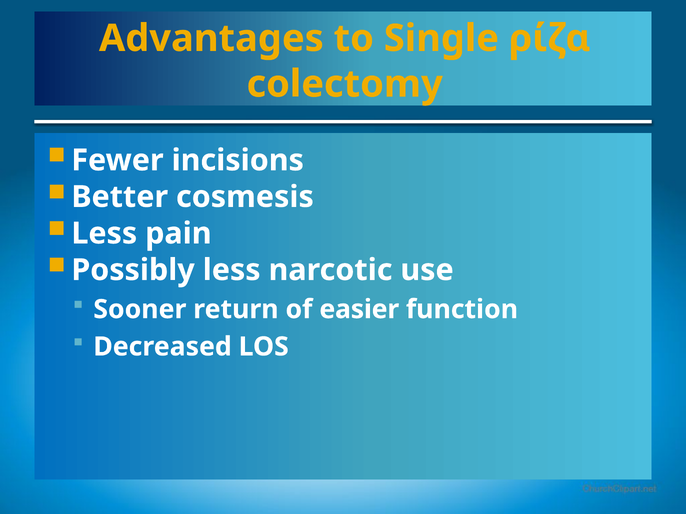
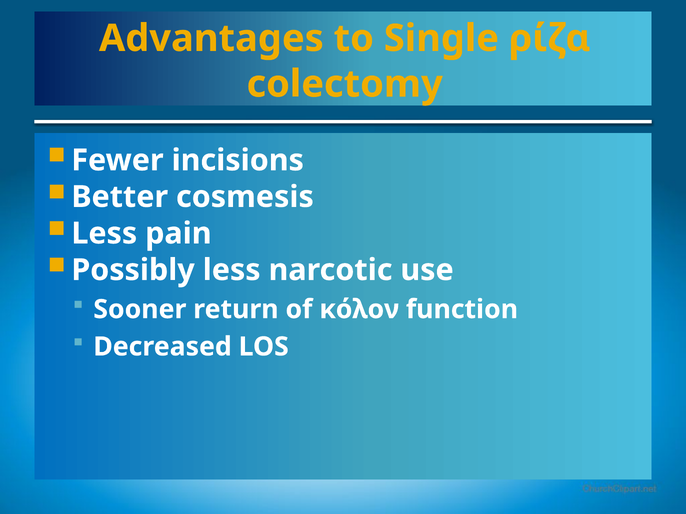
easier: easier -> κόλον
